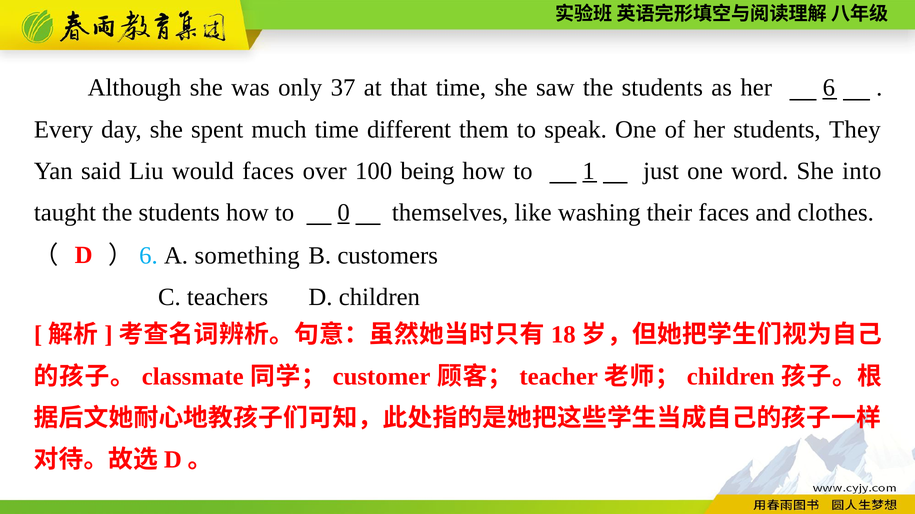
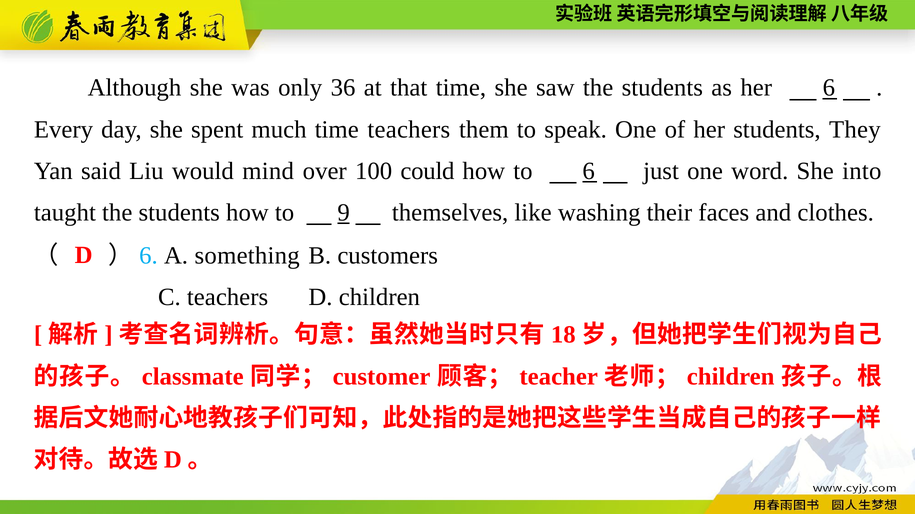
37: 37 -> 36
time different: different -> teachers
would faces: faces -> mind
being: being -> could
to 1: 1 -> 6
0: 0 -> 9
